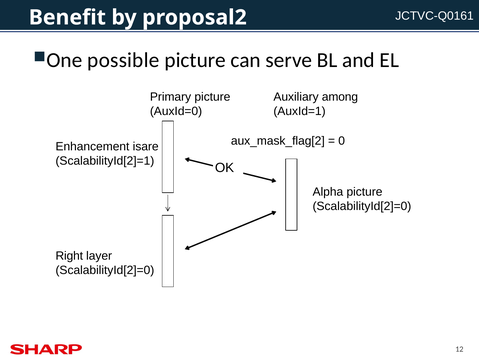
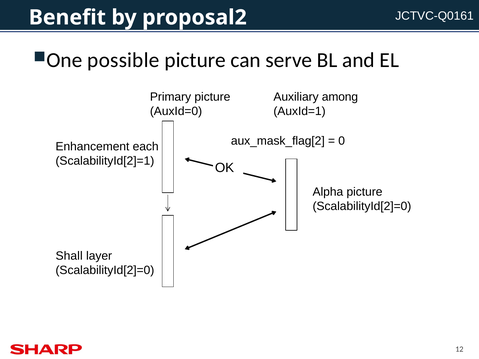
isare: isare -> each
Right: Right -> Shall
